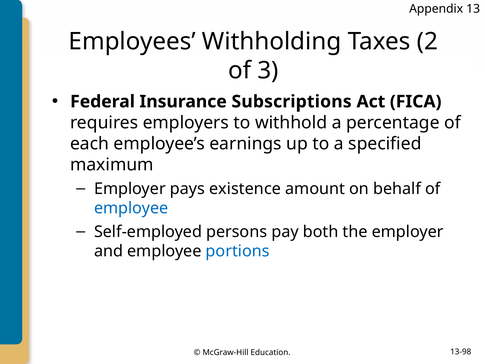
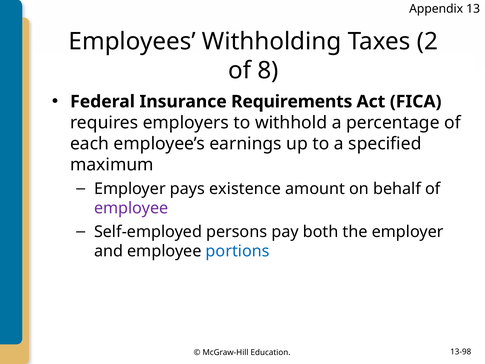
3: 3 -> 8
Subscriptions: Subscriptions -> Requirements
employee at (131, 208) colour: blue -> purple
